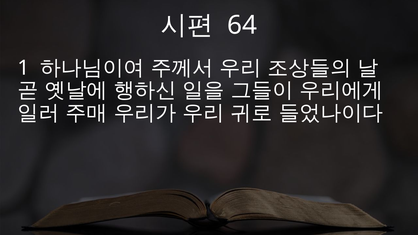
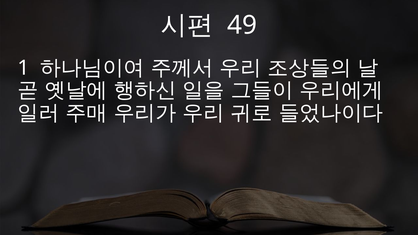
64: 64 -> 49
